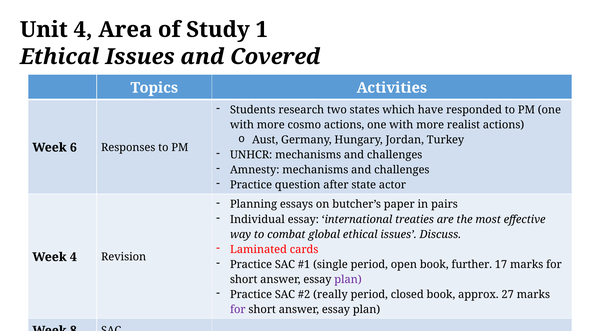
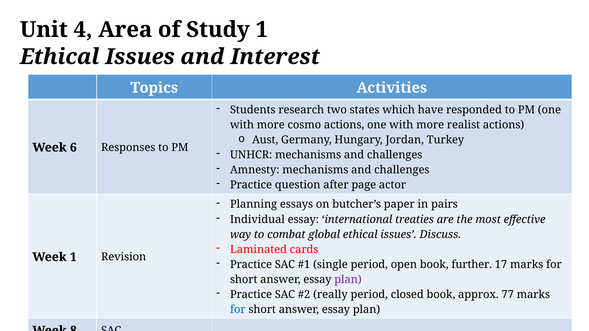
Covered: Covered -> Interest
state: state -> page
Week 4: 4 -> 1
27: 27 -> 77
for at (238, 310) colour: purple -> blue
